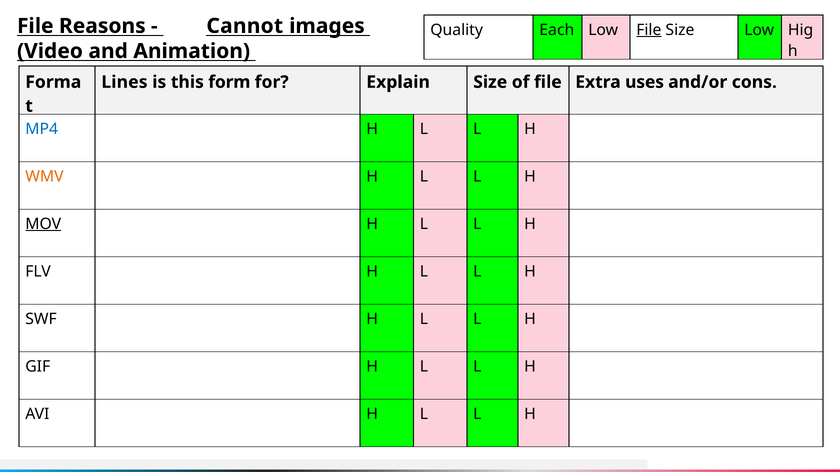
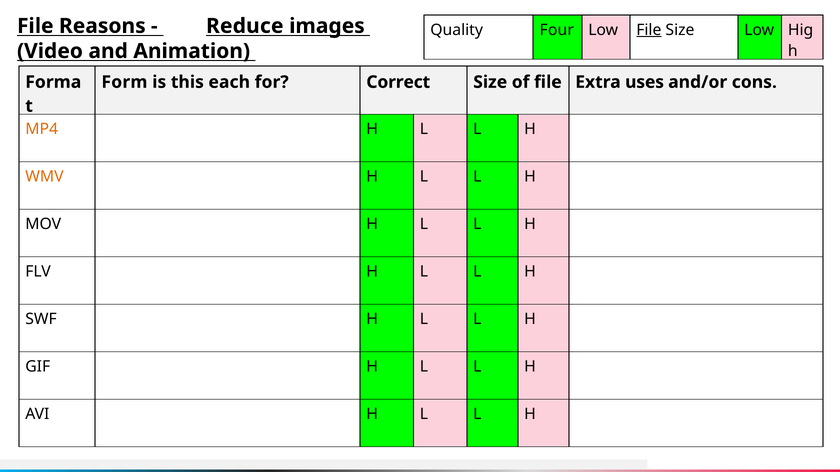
Cannot: Cannot -> Reduce
Each: Each -> Four
Lines: Lines -> Form
form: form -> each
Explain: Explain -> Correct
MP4 colour: blue -> orange
MOV underline: present -> none
